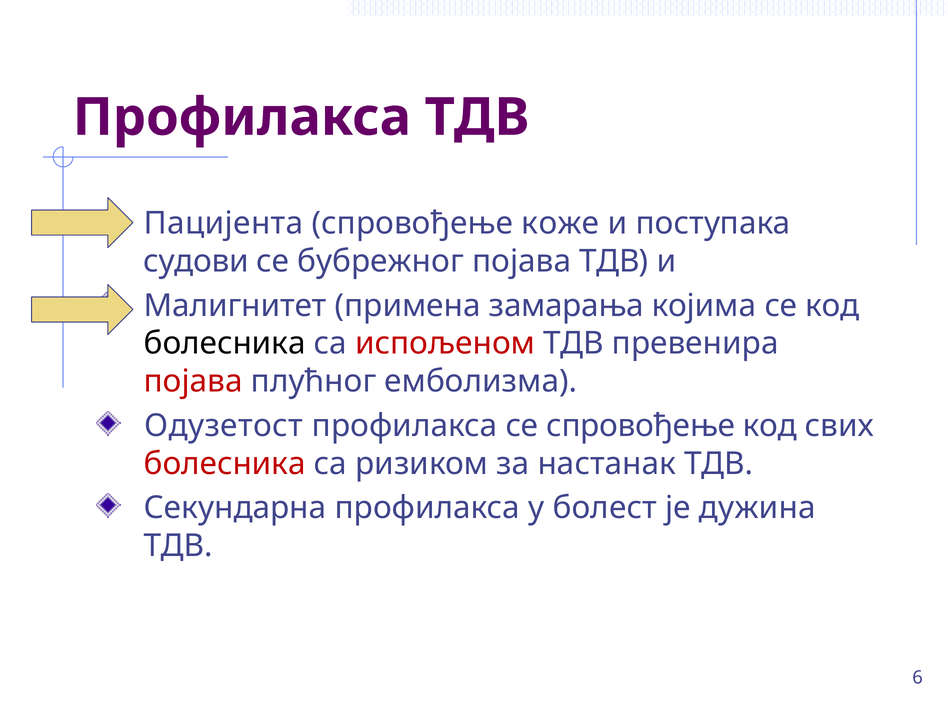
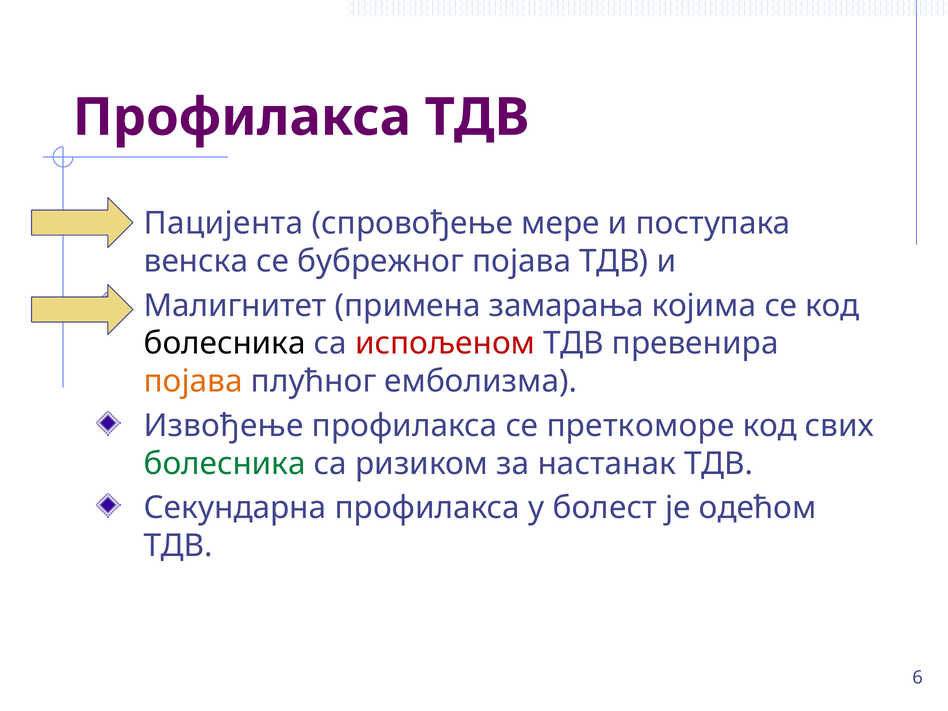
коже: коже -> мере
судови: судови -> венска
појава at (193, 381) colour: red -> orange
Одузетост: Одузетост -> Извођење
се спровођење: спровођење -> преткоморе
болесника at (225, 464) colour: red -> green
дужина: дужина -> одећом
